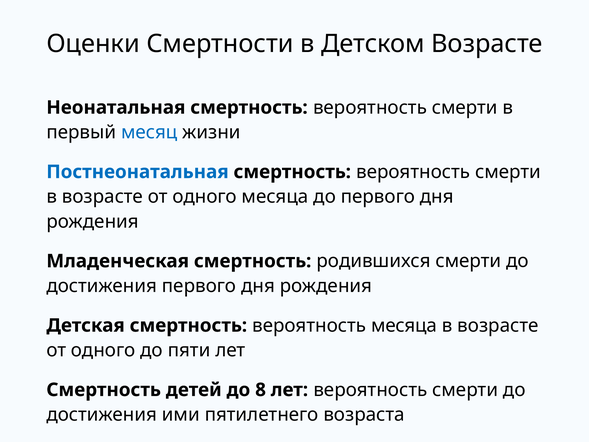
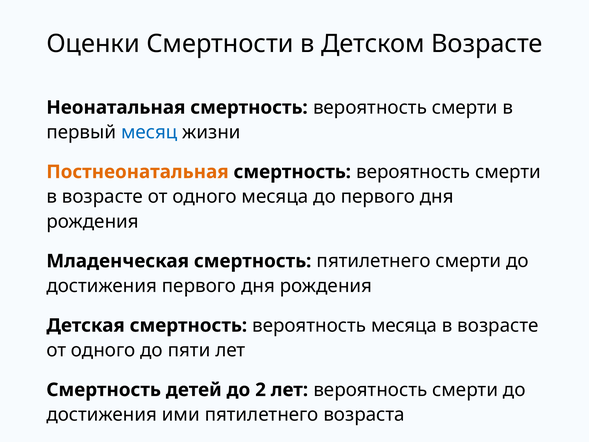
Постнеонатальная colour: blue -> orange
смертность родившихся: родившихся -> пятилетнего
8: 8 -> 2
